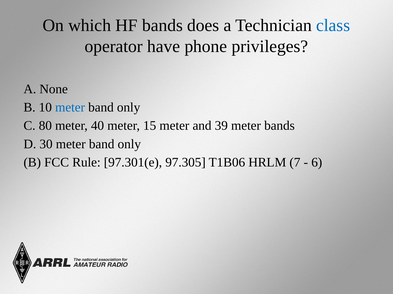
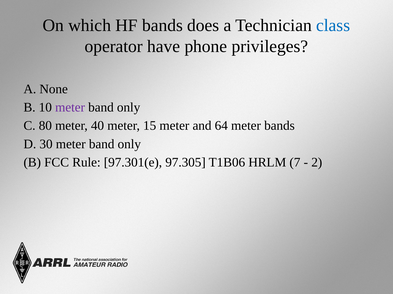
meter at (70, 108) colour: blue -> purple
39: 39 -> 64
6: 6 -> 2
